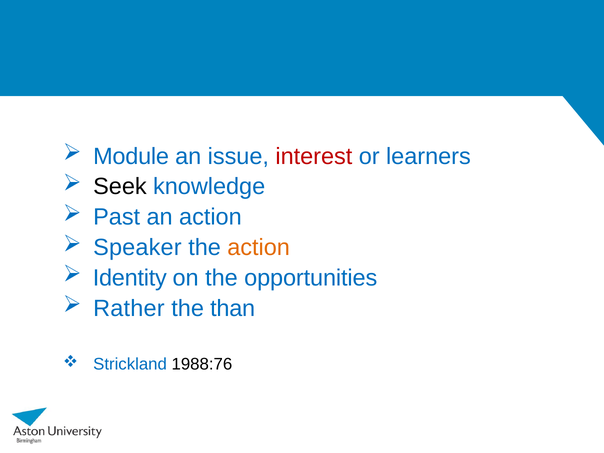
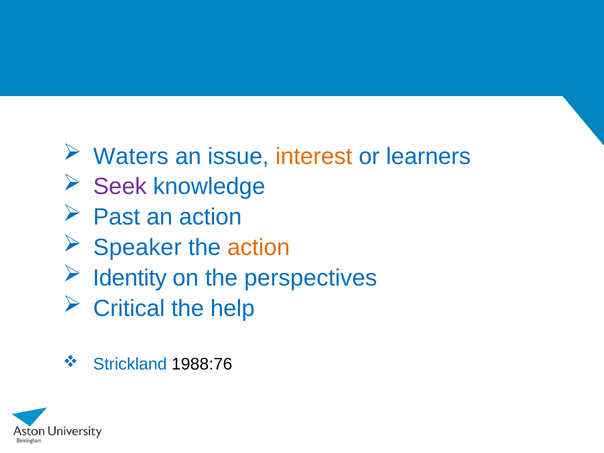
Module: Module -> Waters
interest colour: red -> orange
Seek colour: black -> purple
opportunities: opportunities -> perspectives
Rather: Rather -> Critical
than: than -> help
